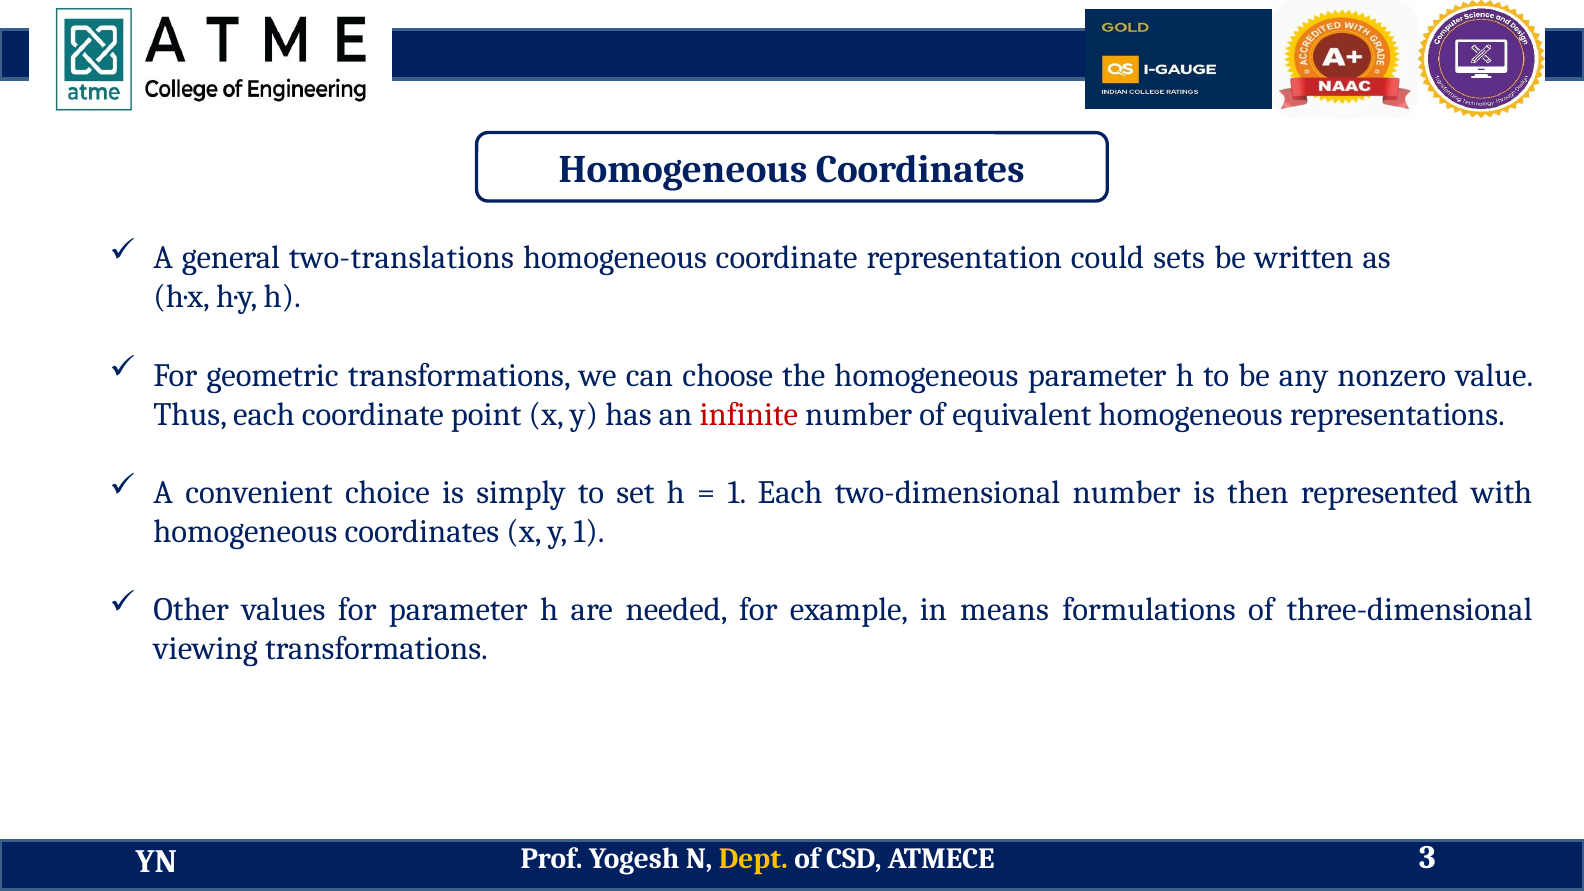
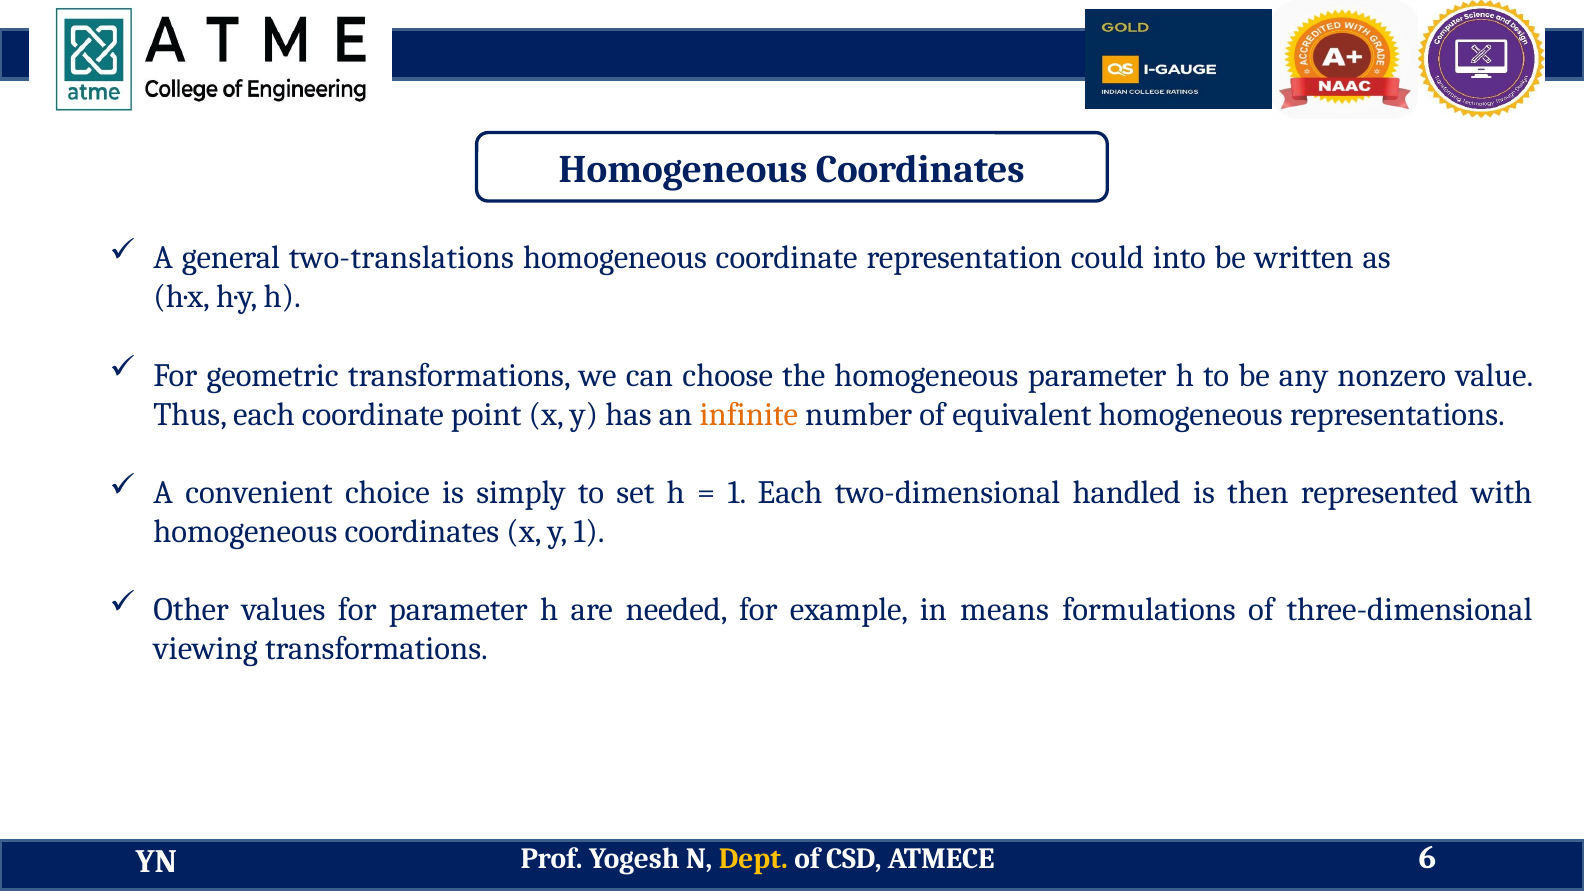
sets: sets -> into
infinite colour: red -> orange
two-dimensional number: number -> handled
3: 3 -> 6
